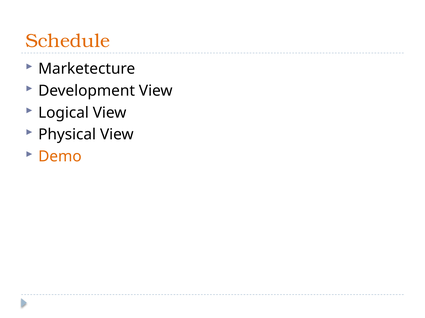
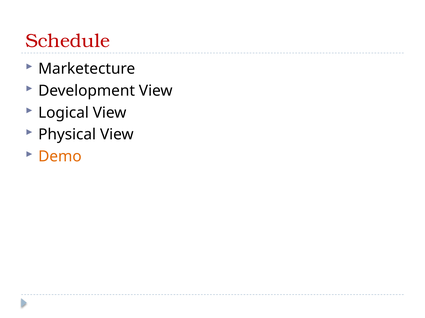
Schedule colour: orange -> red
